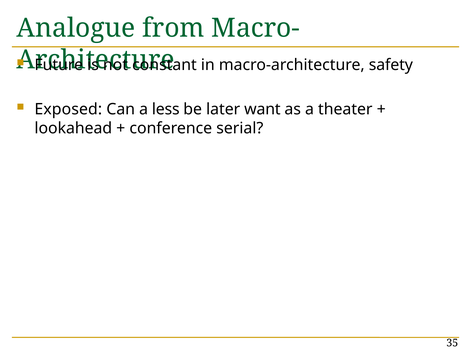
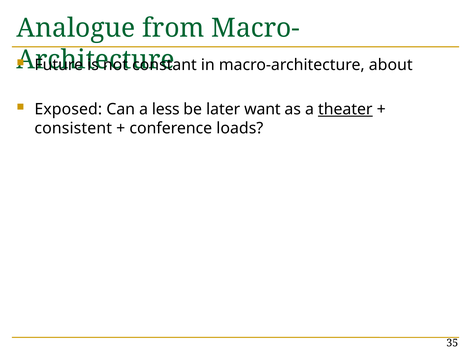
safety: safety -> about
theater underline: none -> present
lookahead: lookahead -> consistent
serial: serial -> loads
